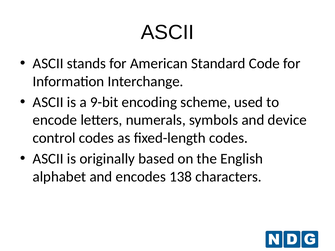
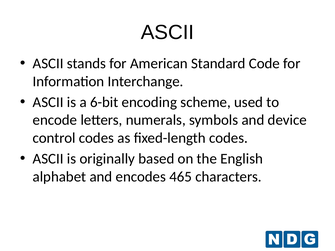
9-bit: 9-bit -> 6-bit
138: 138 -> 465
